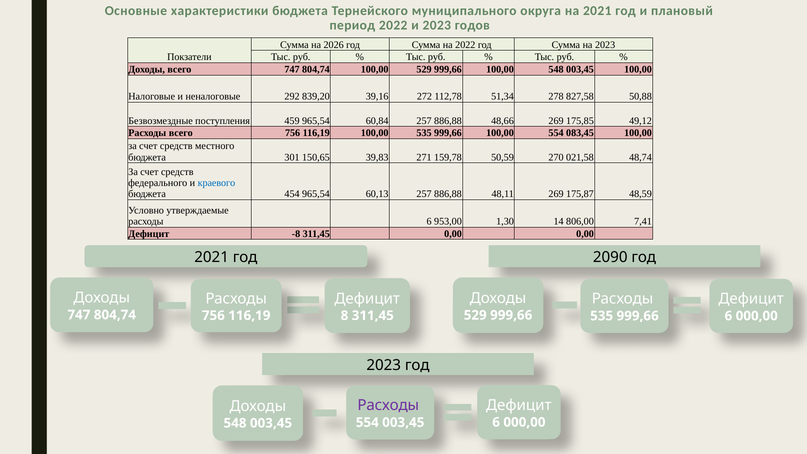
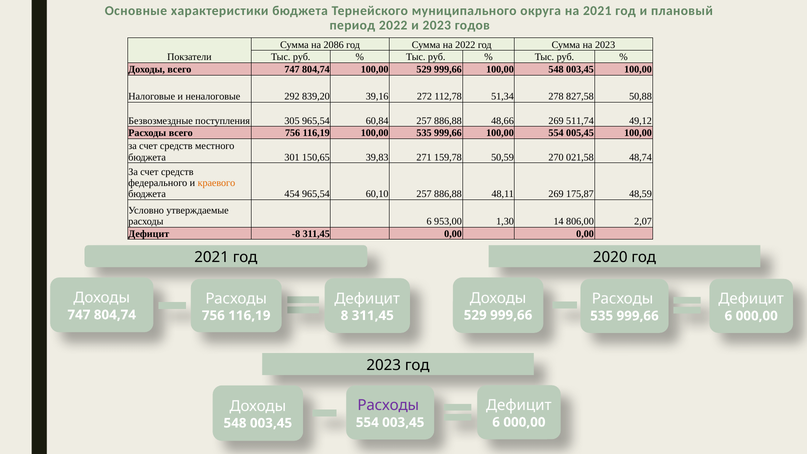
2026: 2026 -> 2086
459: 459 -> 305
175,85: 175,85 -> 511,74
083,45: 083,45 -> 005,45
краевого colour: blue -> orange
60,13: 60,13 -> 60,10
7,41: 7,41 -> 2,07
2090: 2090 -> 2020
